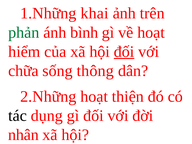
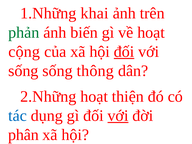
bình: bình -> biến
hiểm: hiểm -> cộng
chữa at (23, 71): chữa -> sống
tác colour: black -> blue
với at (118, 116) underline: none -> present
nhân: nhân -> phân
